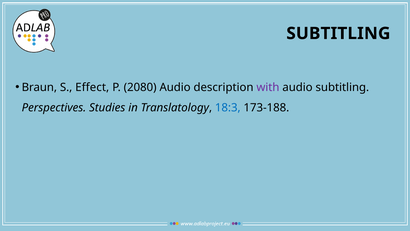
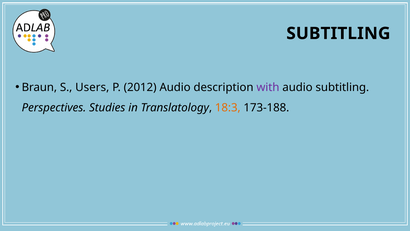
Effect: Effect -> Users
2080: 2080 -> 2012
18:3 colour: blue -> orange
